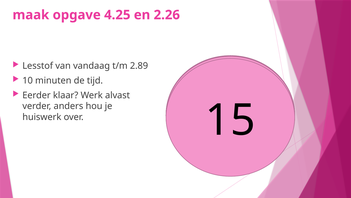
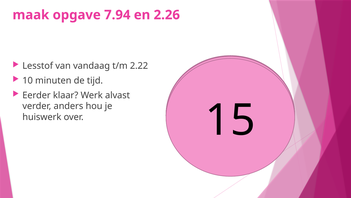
4.25: 4.25 -> 7.94
2.89: 2.89 -> 2.22
